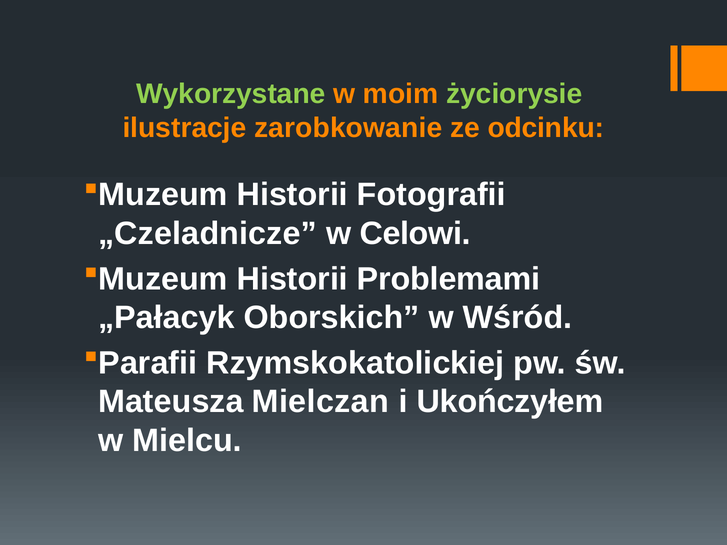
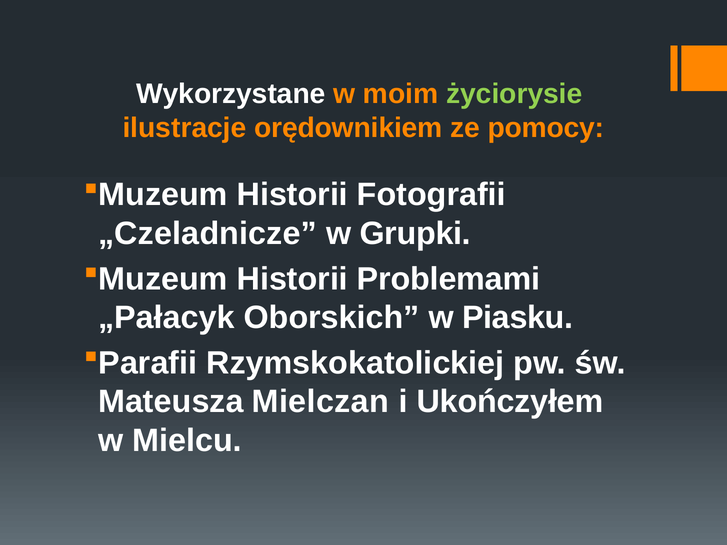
Wykorzystane colour: light green -> white
zarobkowanie: zarobkowanie -> orędownikiem
odcinku: odcinku -> pomocy
Celowi: Celowi -> Grupki
Wśród: Wśród -> Piasku
